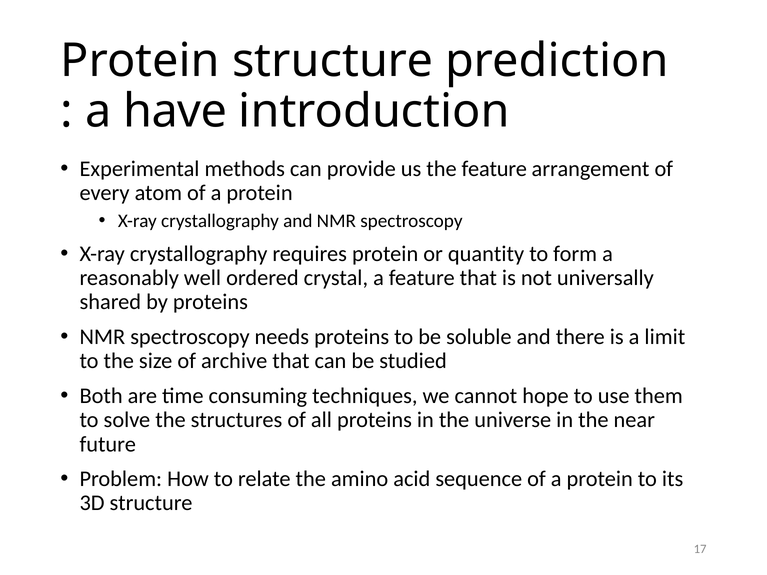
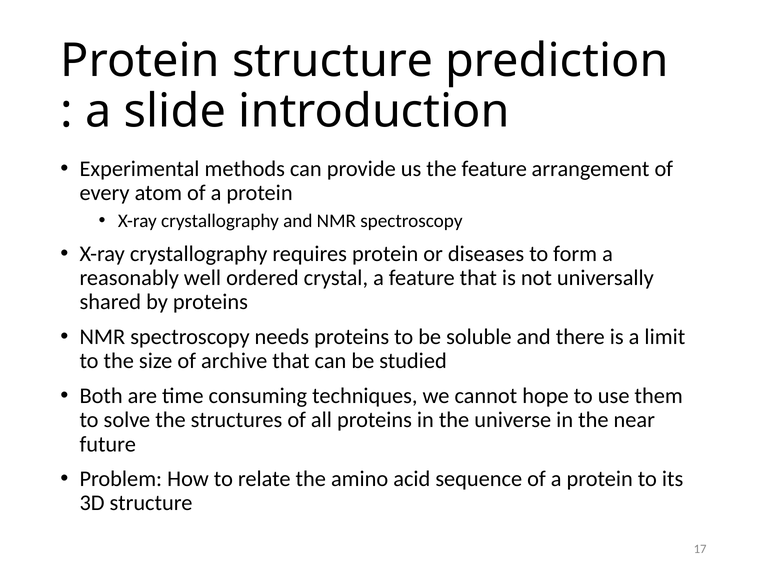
have: have -> slide
quantity: quantity -> diseases
